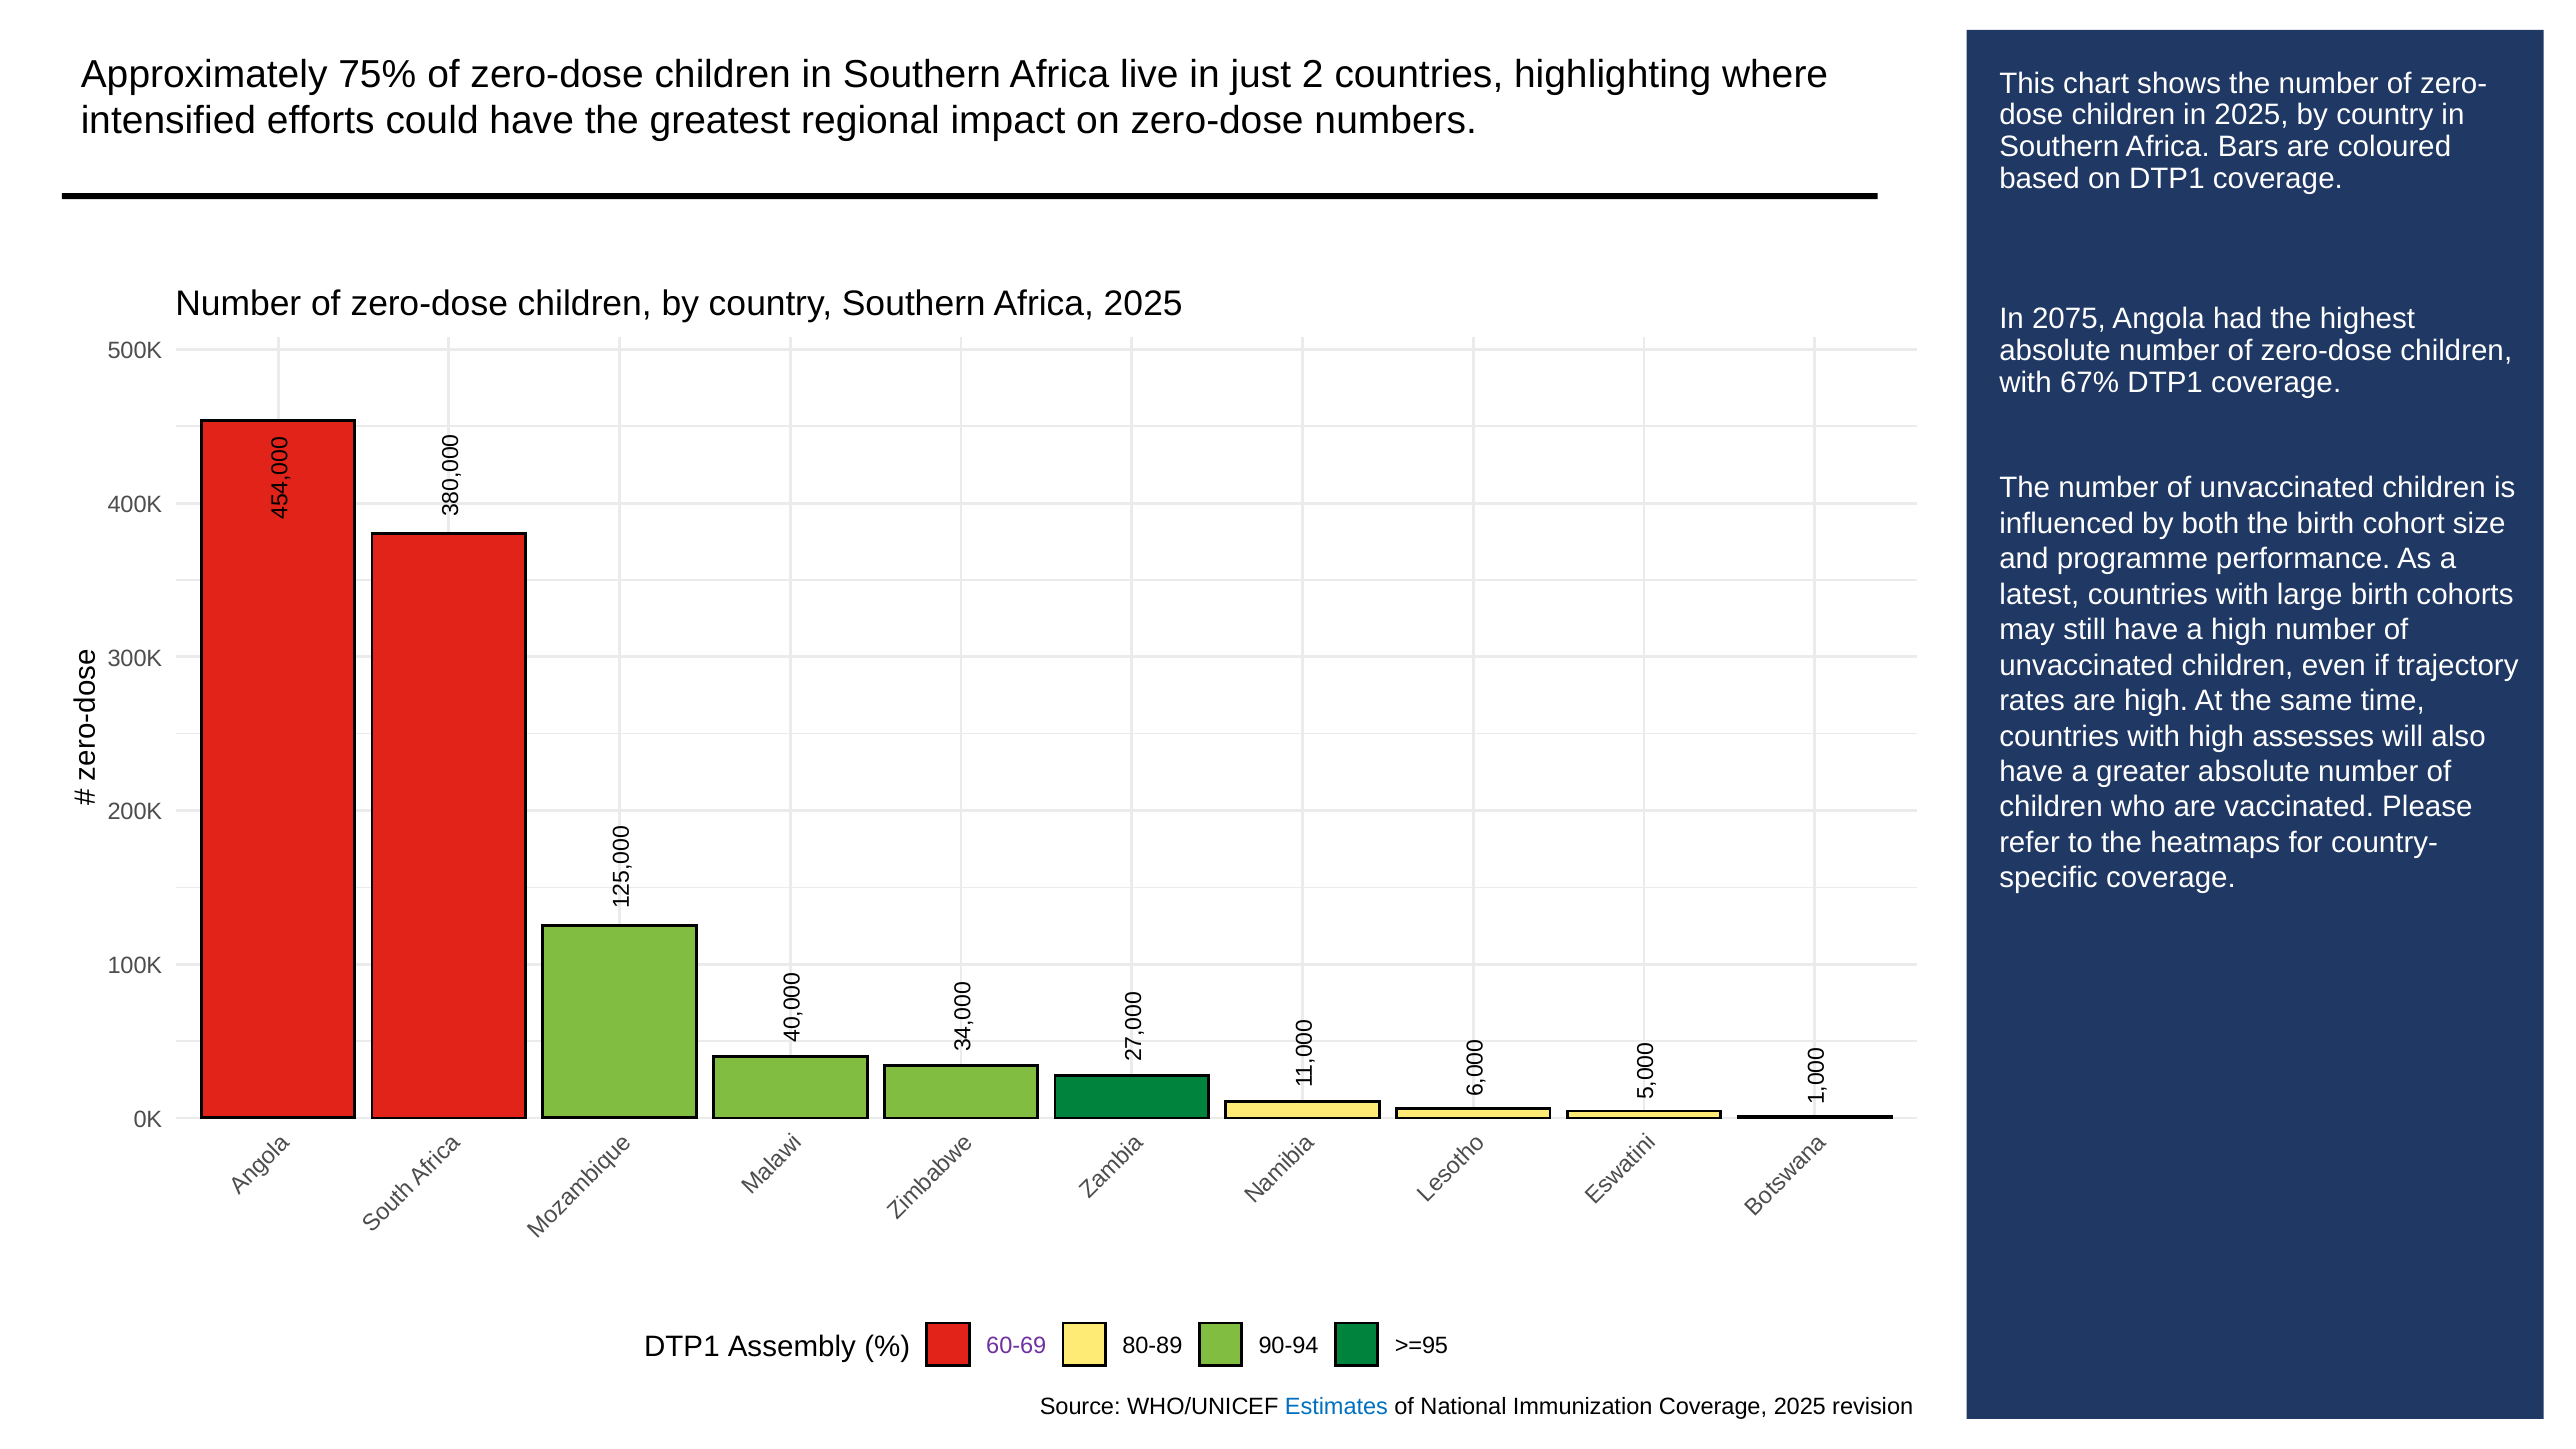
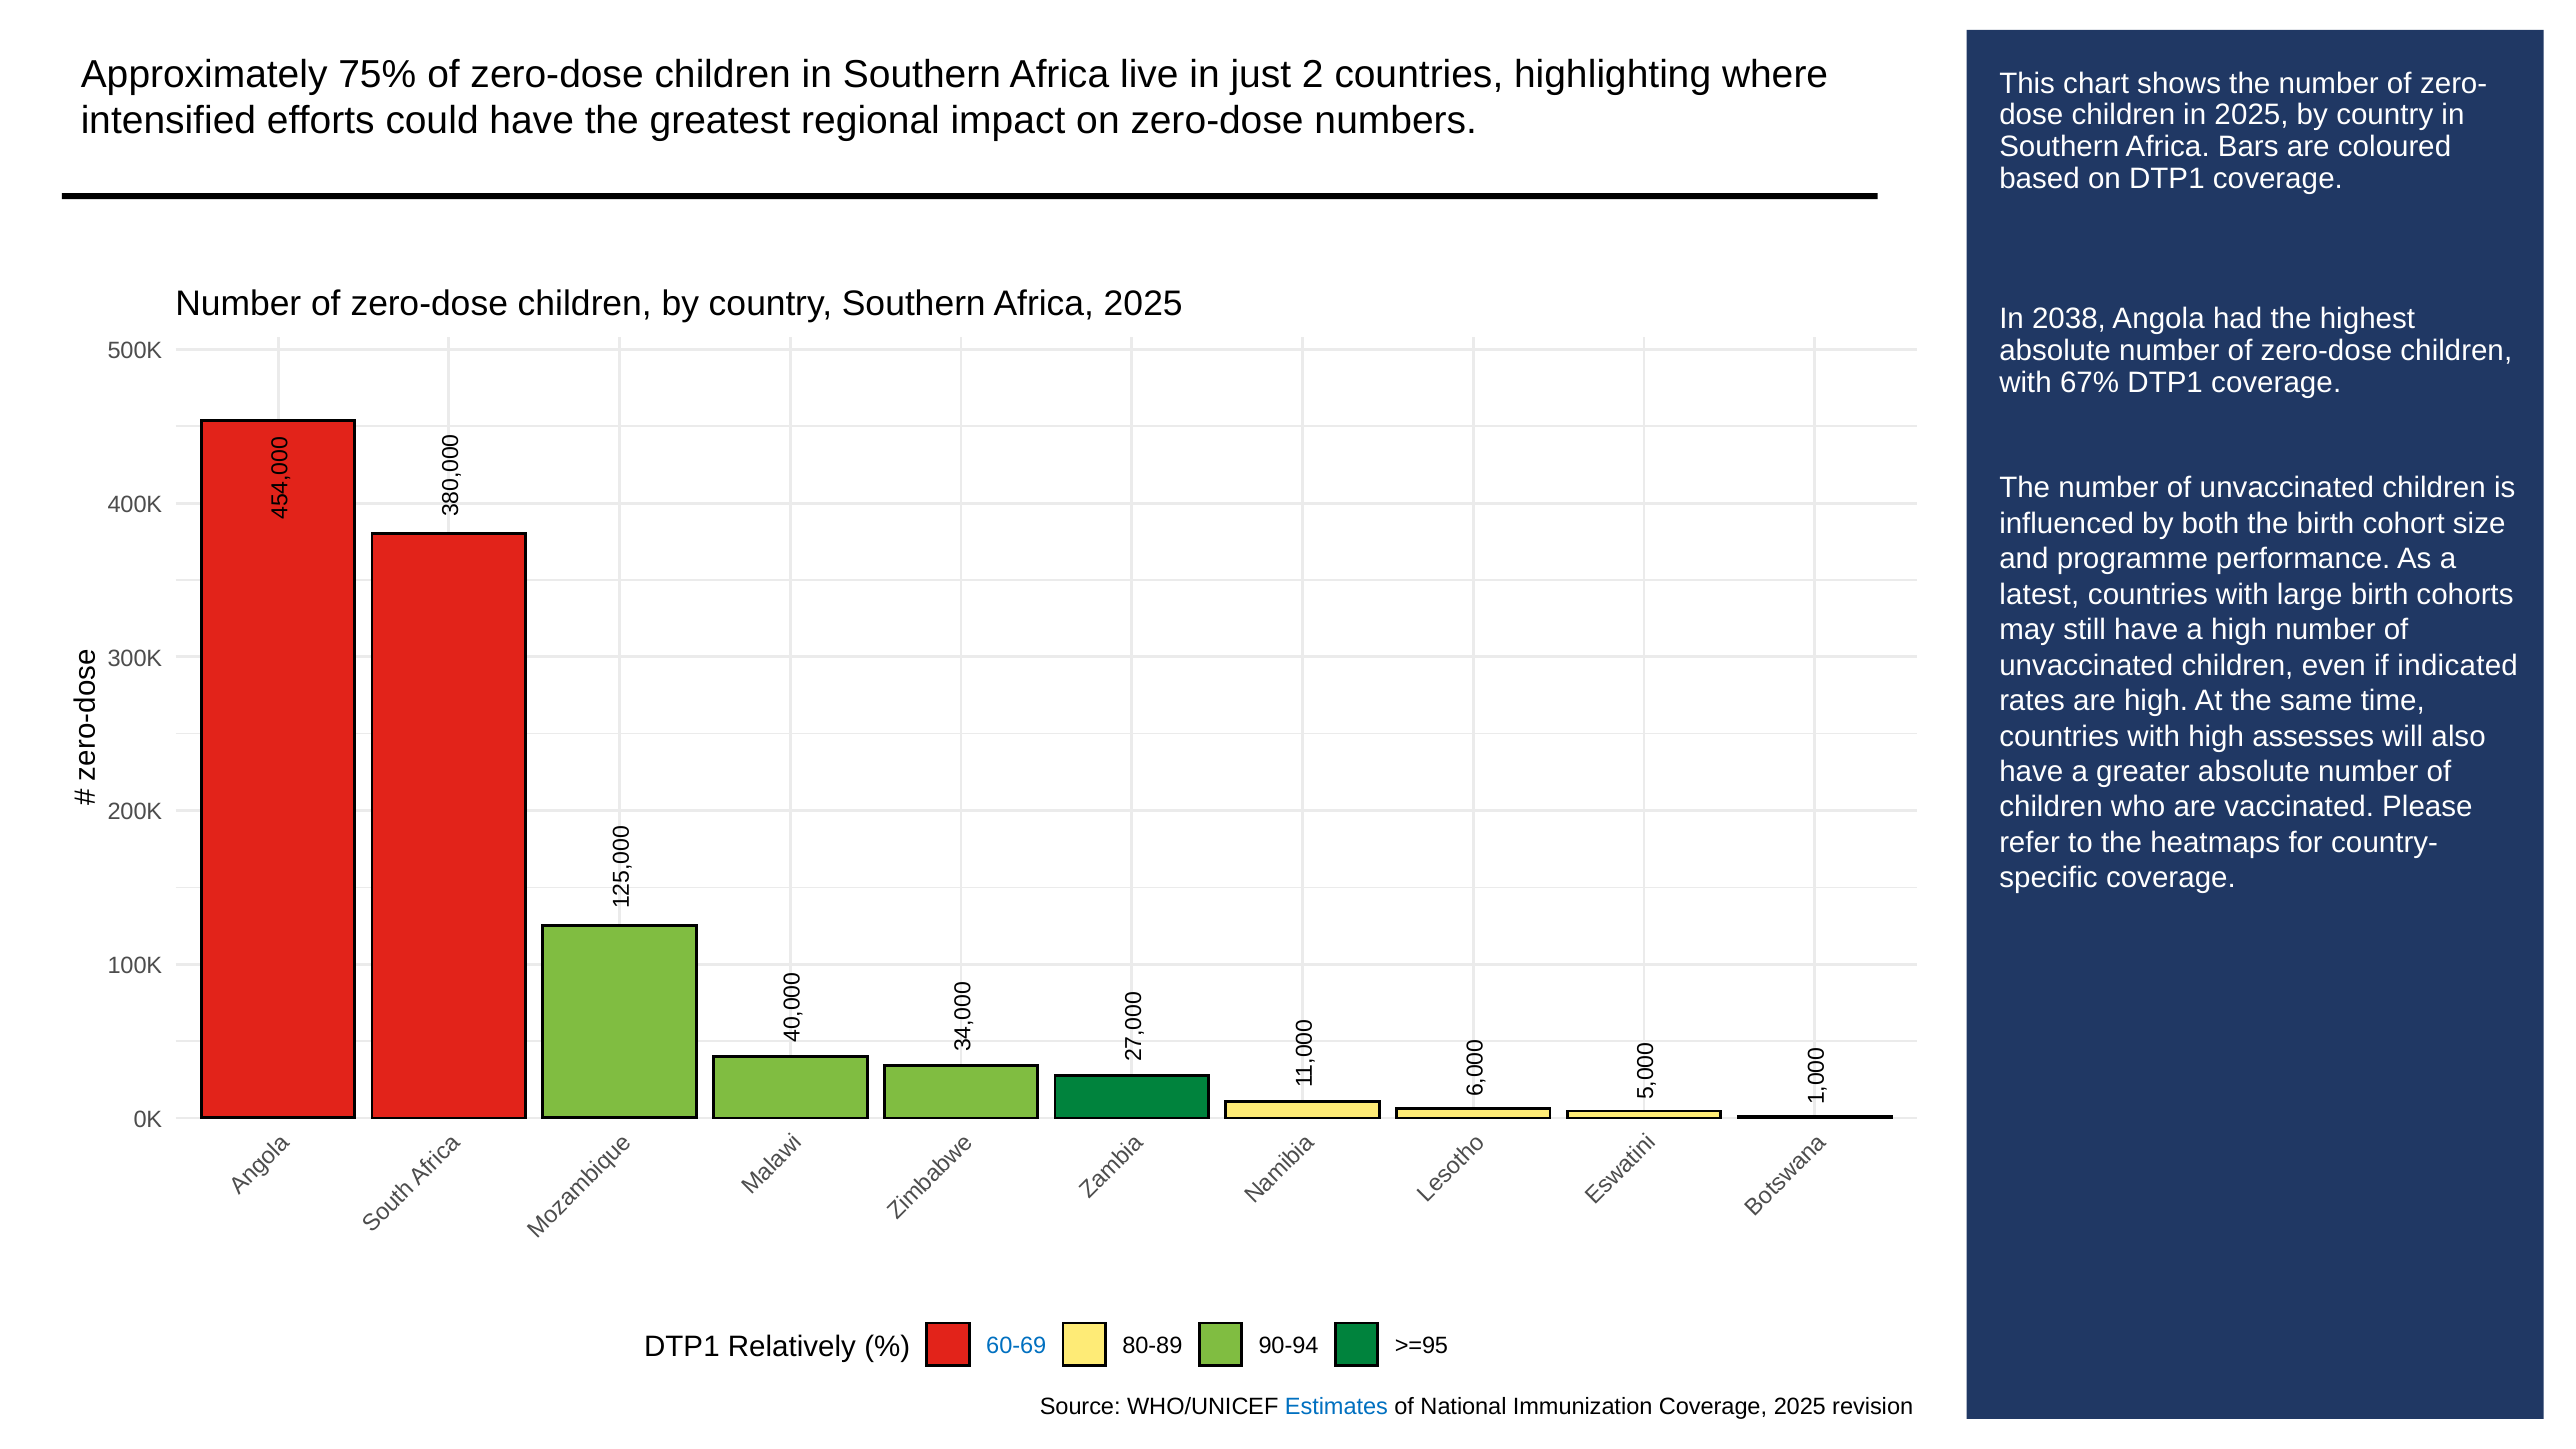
2075: 2075 -> 2038
trajectory: trajectory -> indicated
Assembly: Assembly -> Relatively
60-69 colour: purple -> blue
